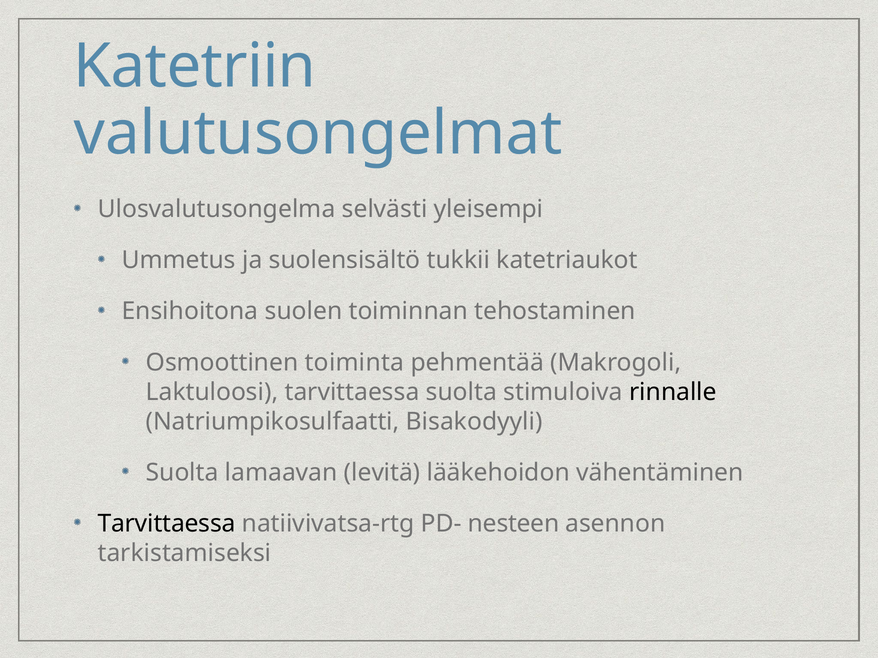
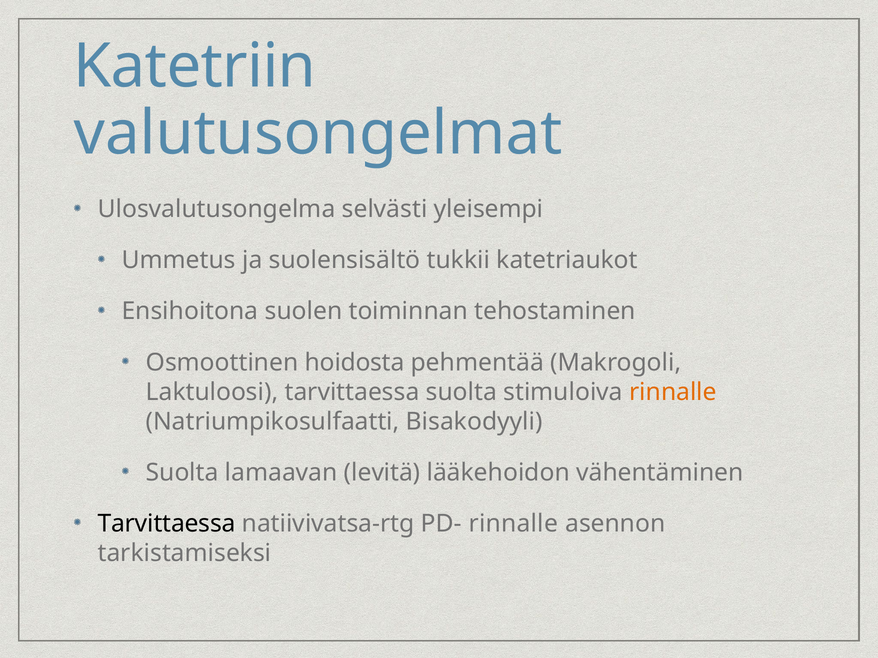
toiminta: toiminta -> hoidosta
rinnalle at (673, 392) colour: black -> orange
PD- nesteen: nesteen -> rinnalle
